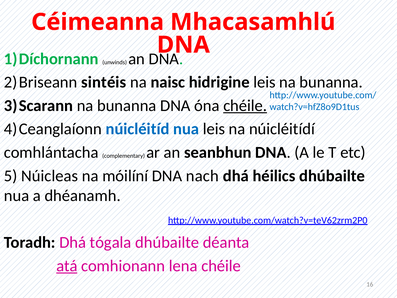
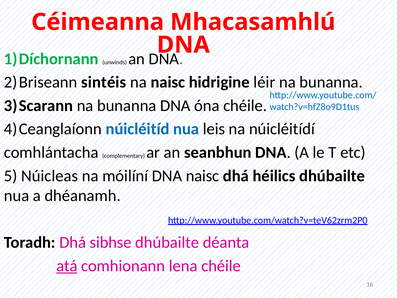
hidrigine leis: leis -> léir
chéile at (245, 106) underline: present -> none
DNA nach: nach -> naisc
tógala: tógala -> sibhse
